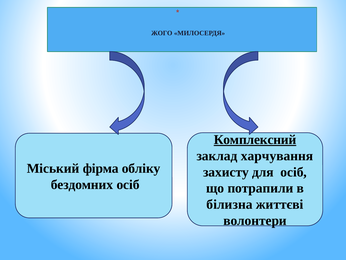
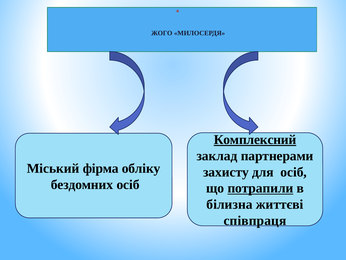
харчування: харчування -> партнерами
потрапили underline: none -> present
волонтери: волонтери -> співпраця
